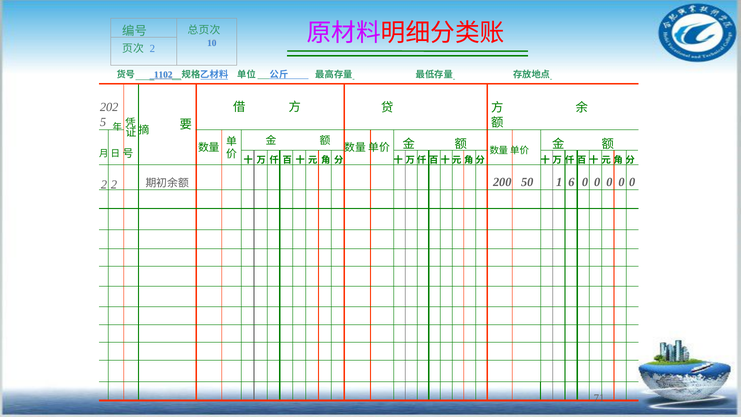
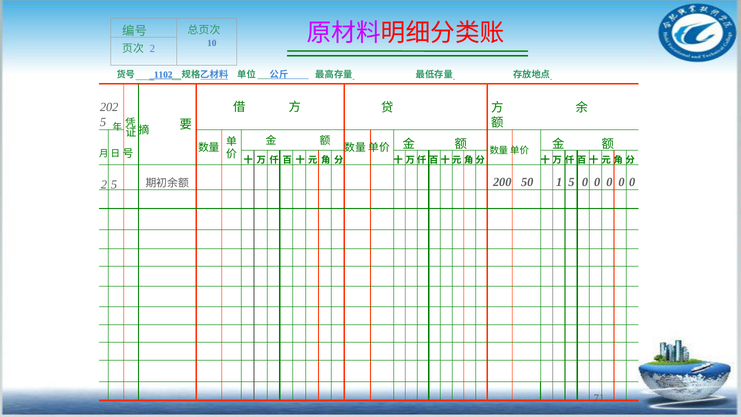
1 6: 6 -> 5
2 2: 2 -> 5
